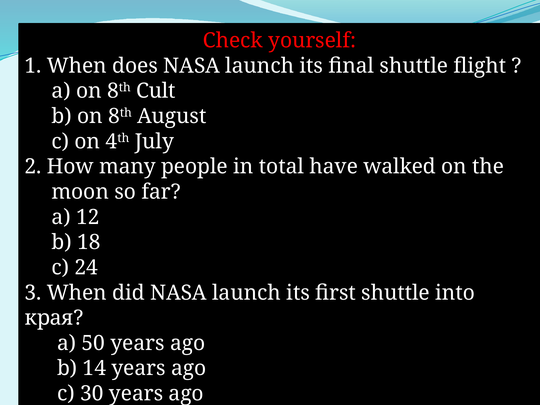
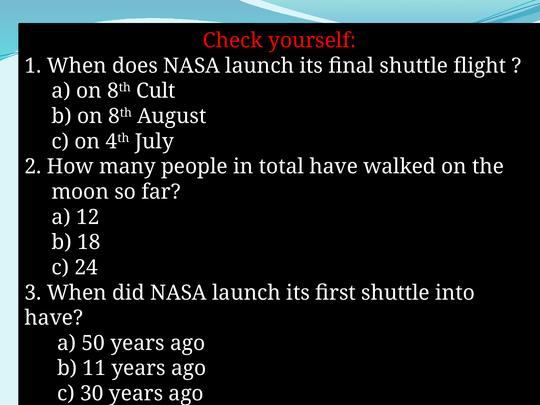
края at (54, 318): края -> have
14: 14 -> 11
